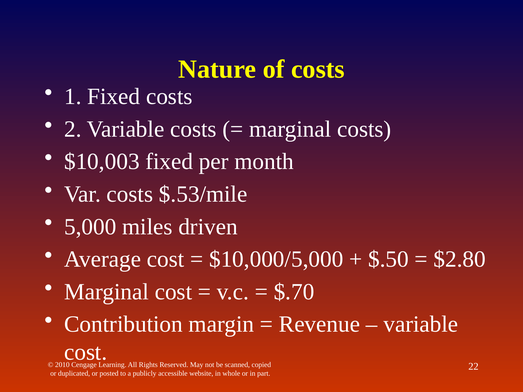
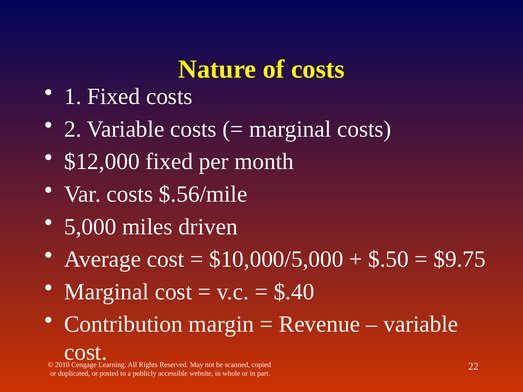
$10,003: $10,003 -> $12,000
$.53/mile: $.53/mile -> $.56/mile
$2.80: $2.80 -> $9.75
$.70: $.70 -> $.40
